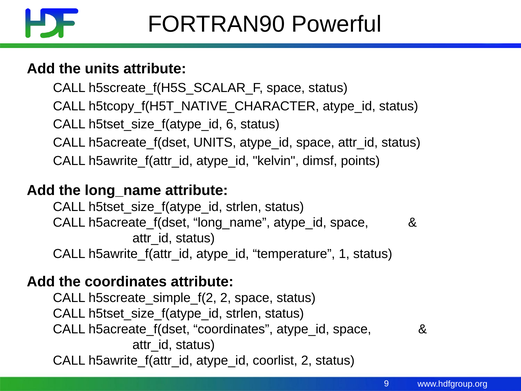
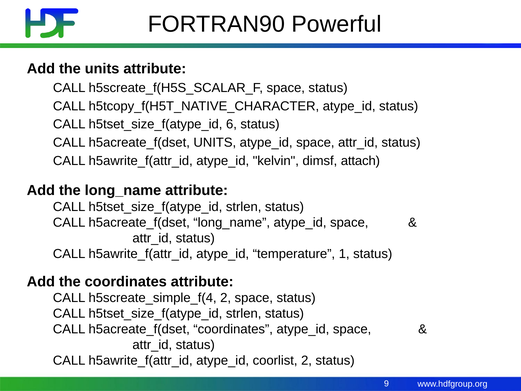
points: points -> attach
h5screate_simple_f(2: h5screate_simple_f(2 -> h5screate_simple_f(4
